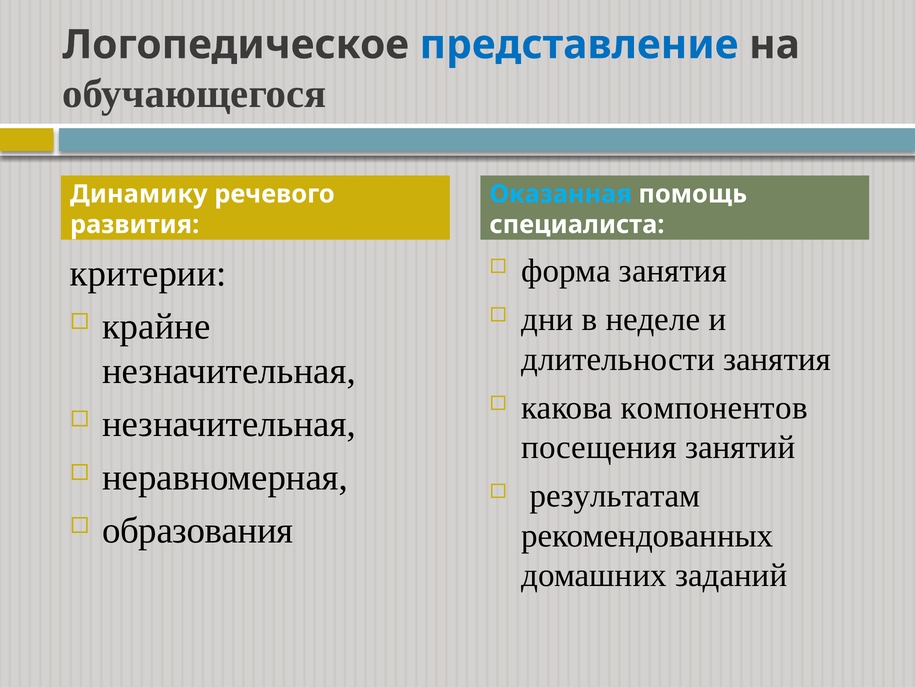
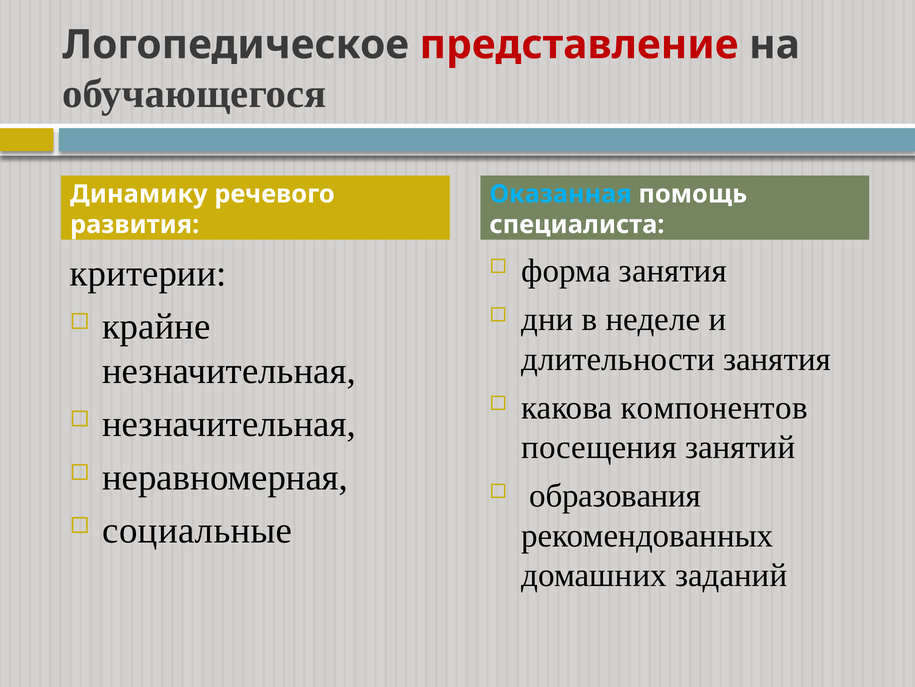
представление colour: blue -> red
результатам: результатам -> образования
образования: образования -> социальные
